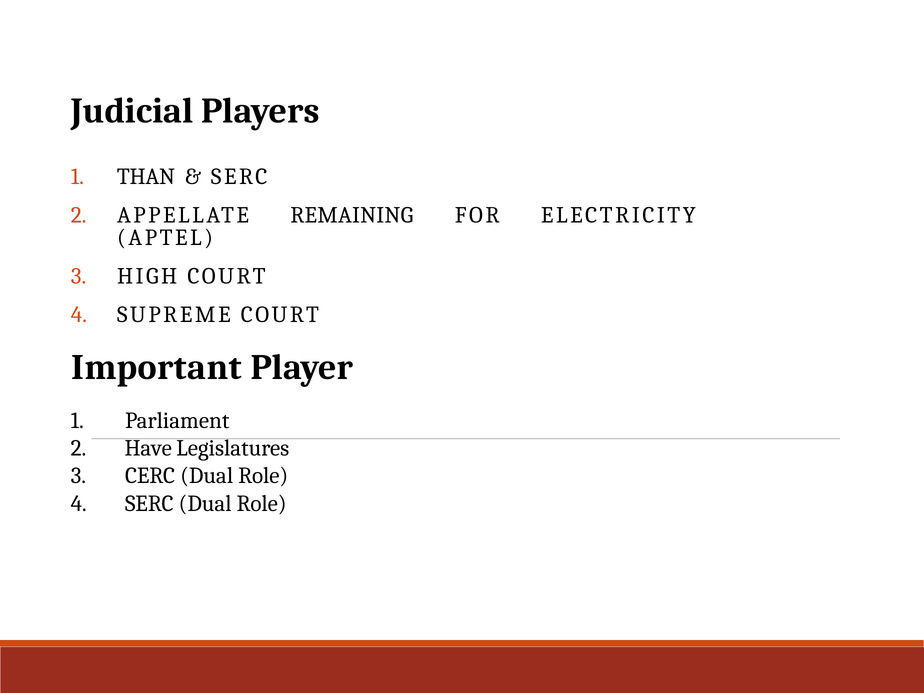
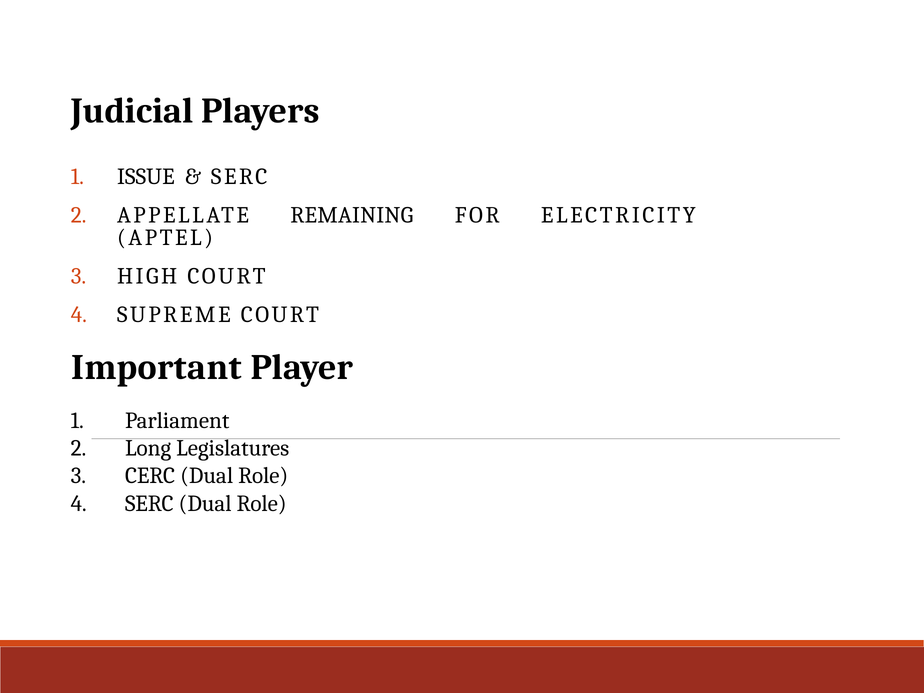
THAN: THAN -> ISSUE
Have: Have -> Long
